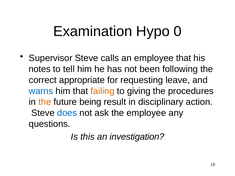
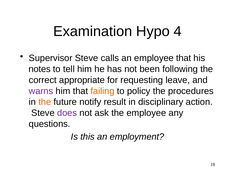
0: 0 -> 4
warns colour: blue -> purple
giving: giving -> policy
being: being -> notify
does colour: blue -> purple
investigation: investigation -> employment
